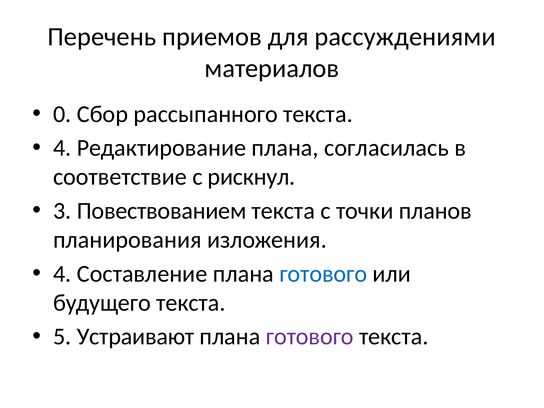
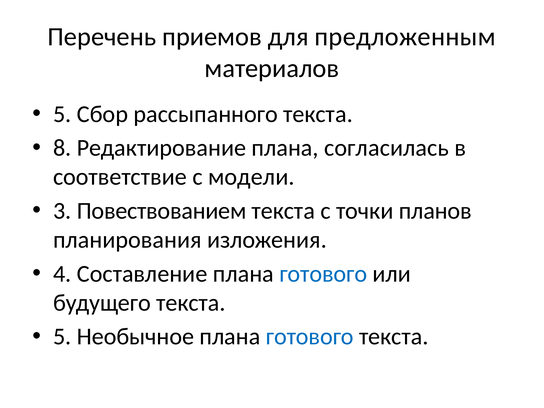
рассуждениями: рассуждениями -> предложенным
0 at (62, 114): 0 -> 5
4 at (62, 148): 4 -> 8
рискнул: рискнул -> модели
Устраивают: Устраивают -> Необычное
готового at (310, 337) colour: purple -> blue
